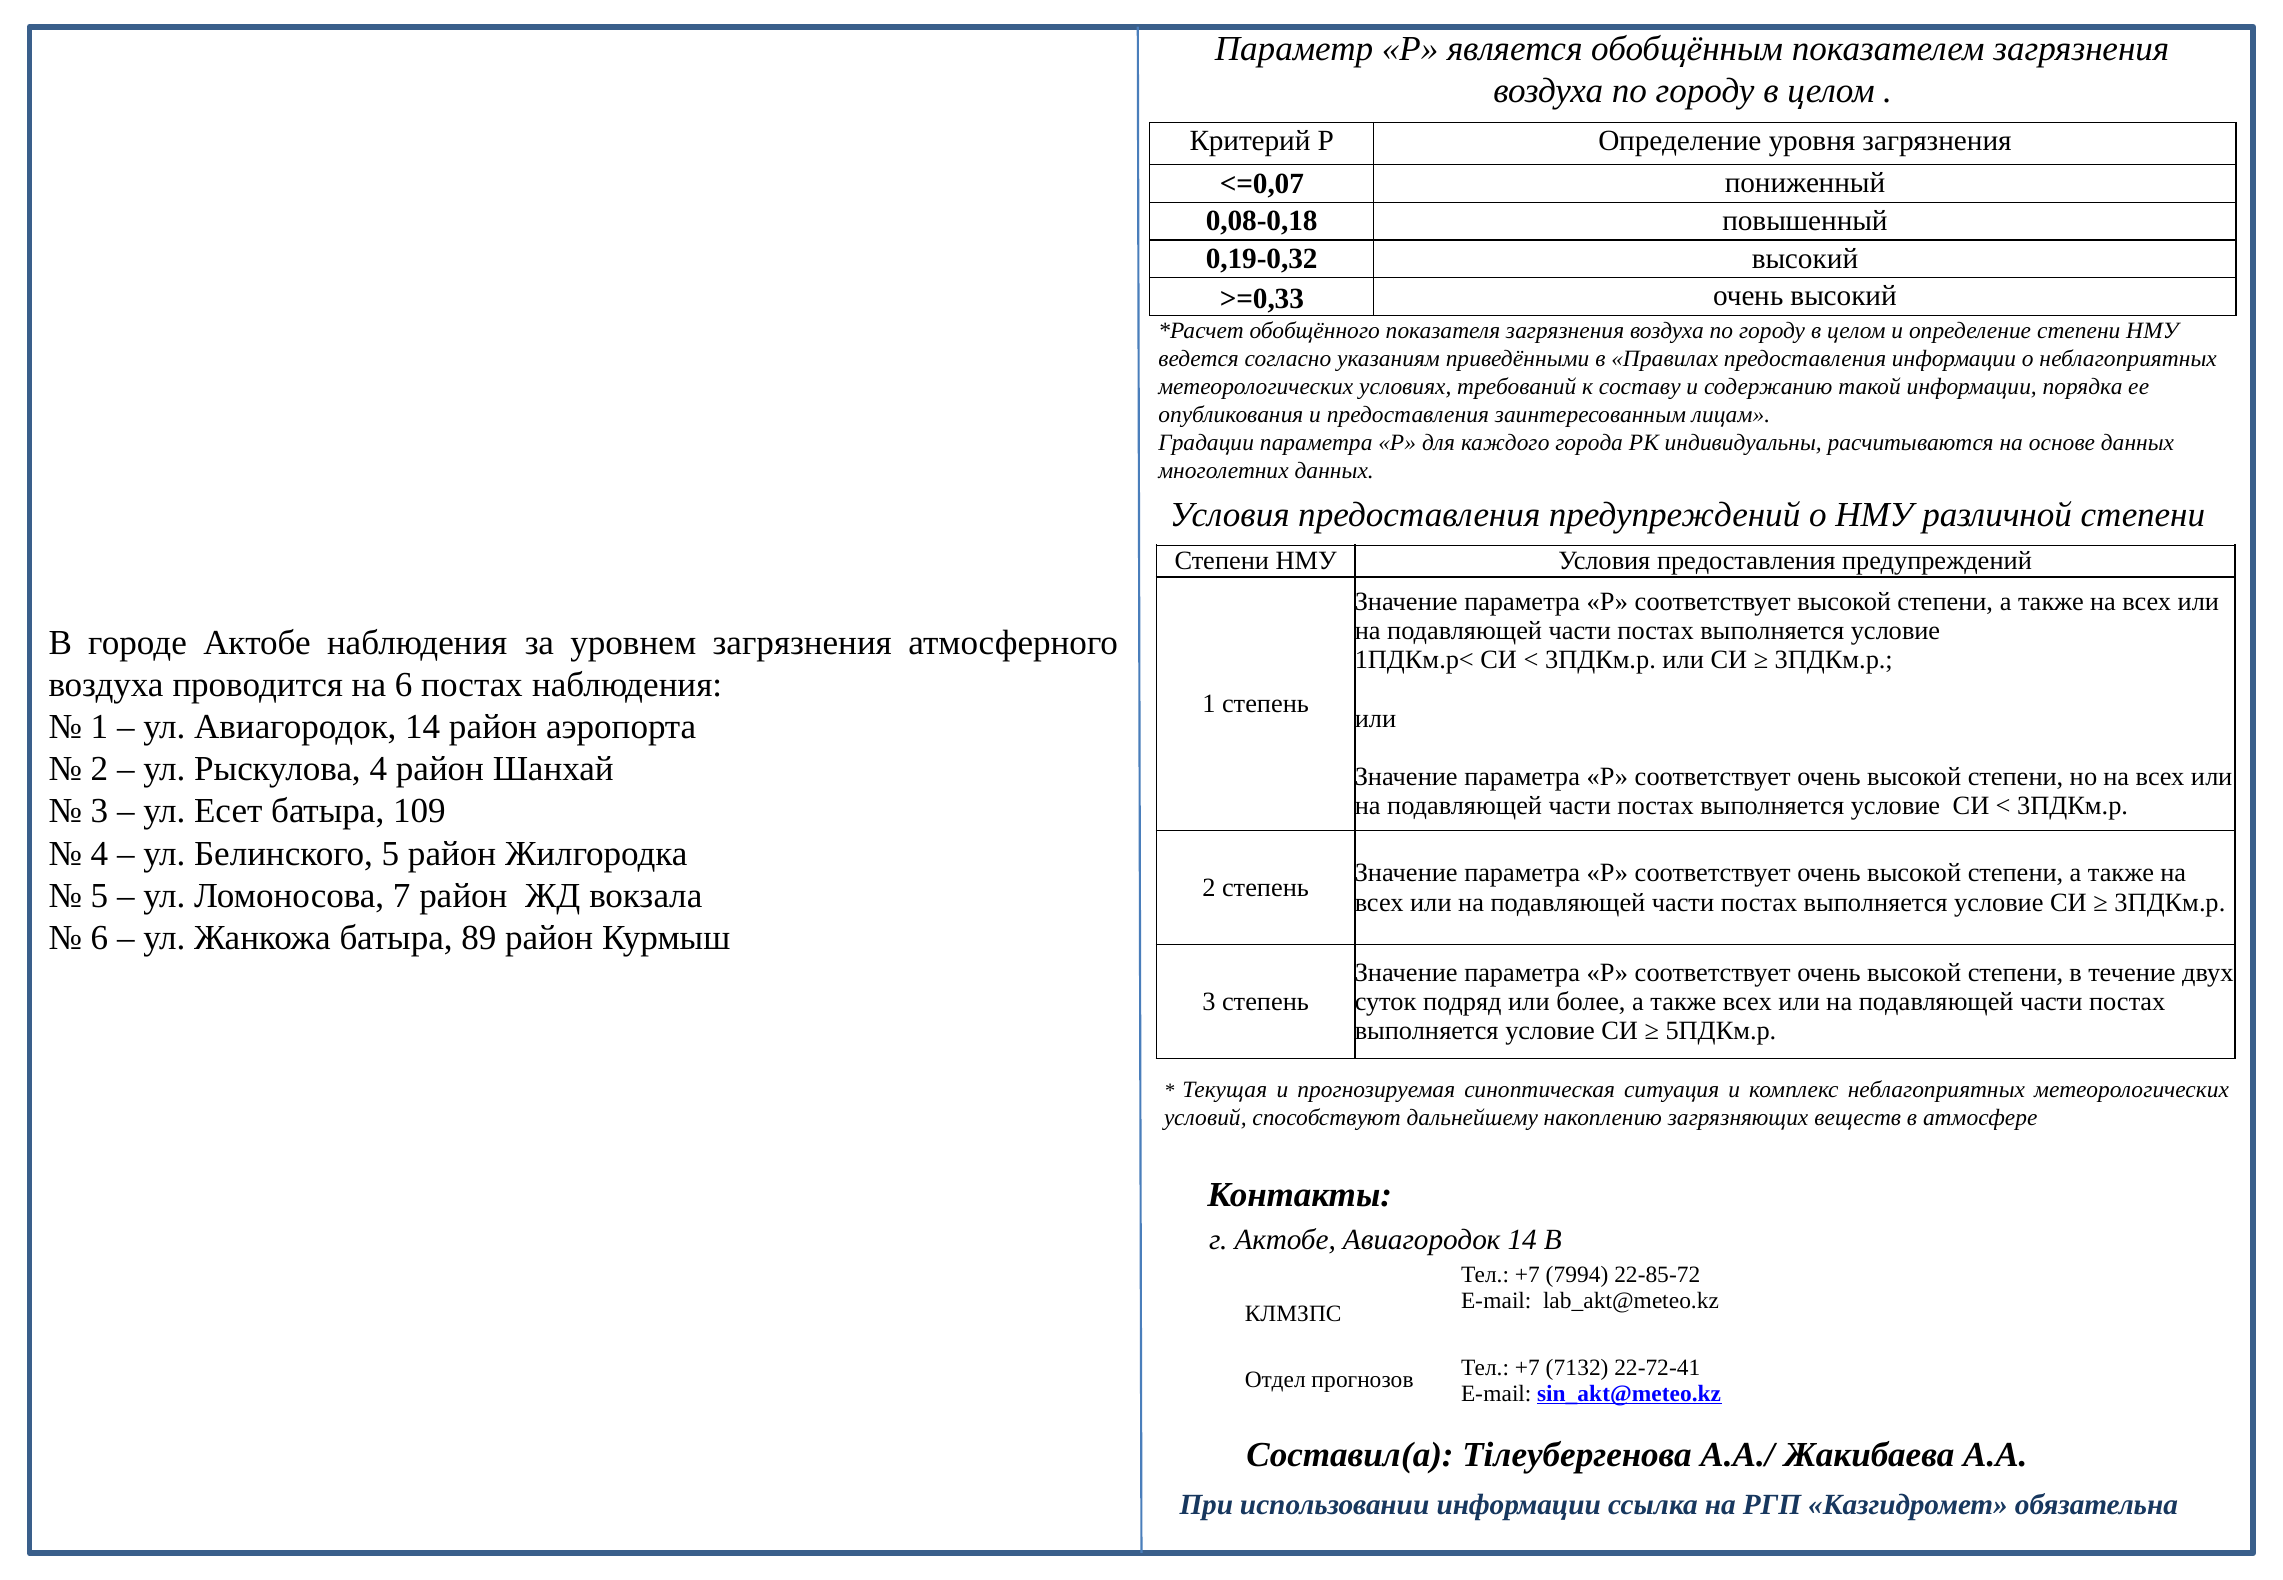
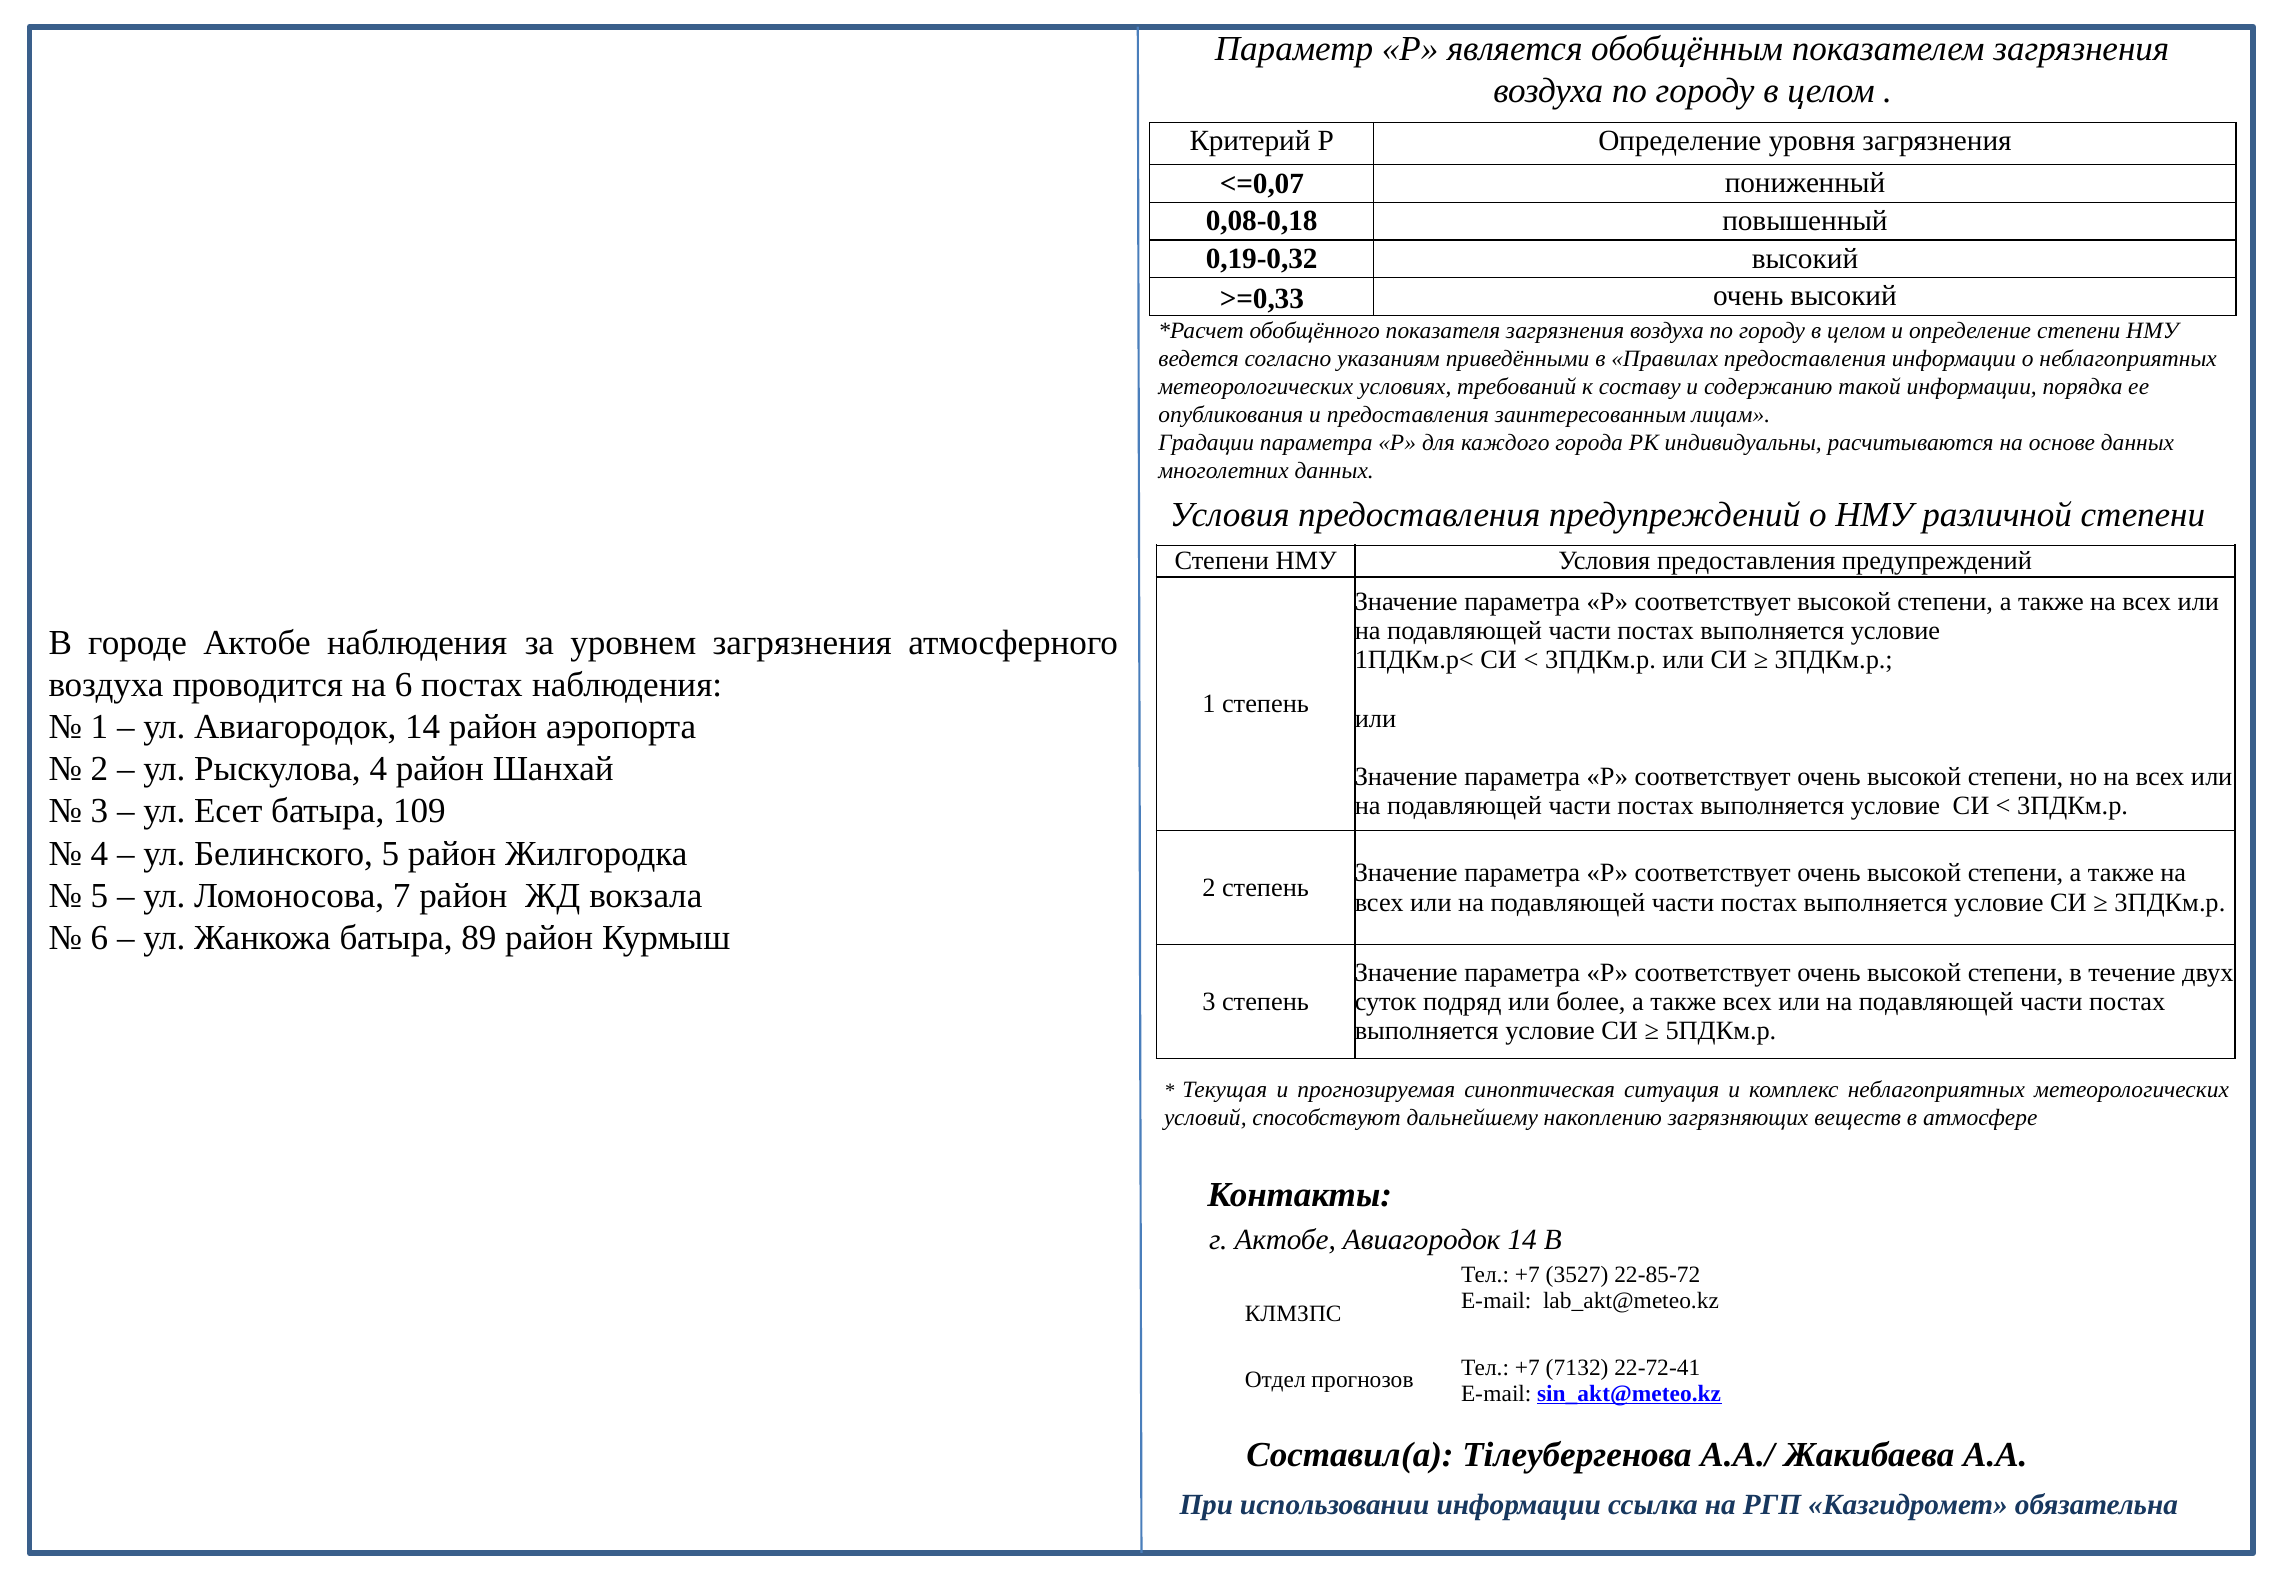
7994: 7994 -> 3527
